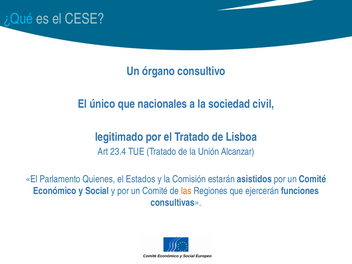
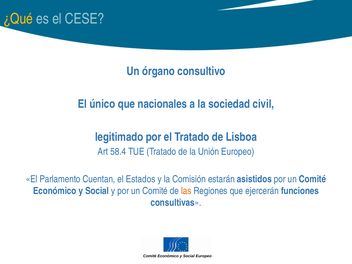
¿Qué colour: light blue -> yellow
23.4: 23.4 -> 58.4
Unión Alcanzar: Alcanzar -> Europeo
Quienes: Quienes -> Cuentan
